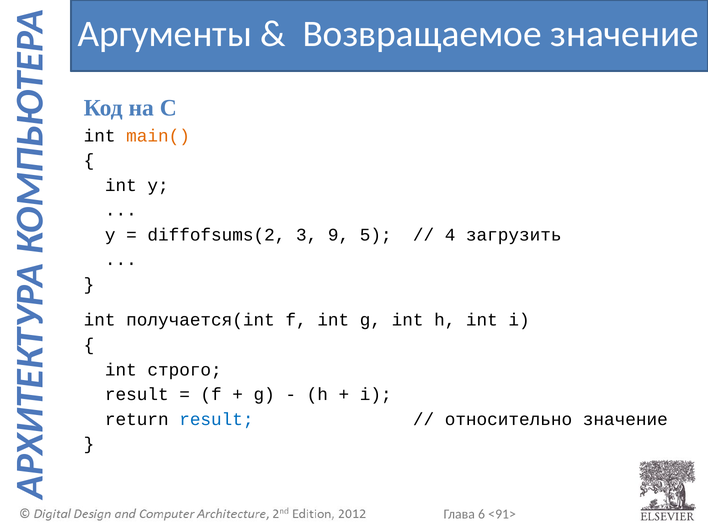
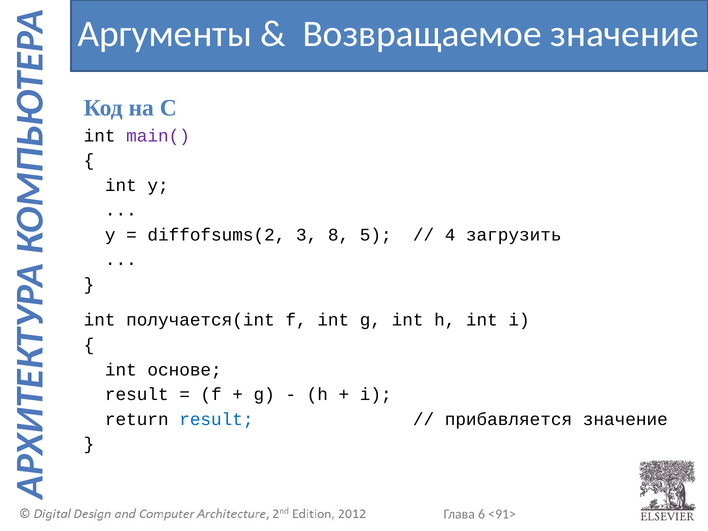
main( colour: orange -> purple
9: 9 -> 8
строго: строго -> основе
относительно: относительно -> прибавляется
